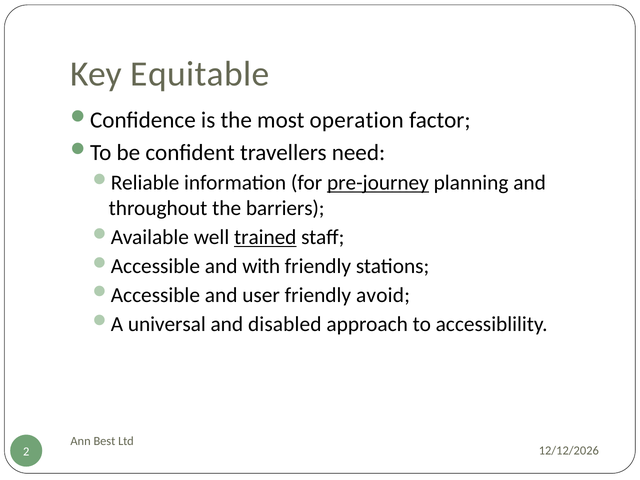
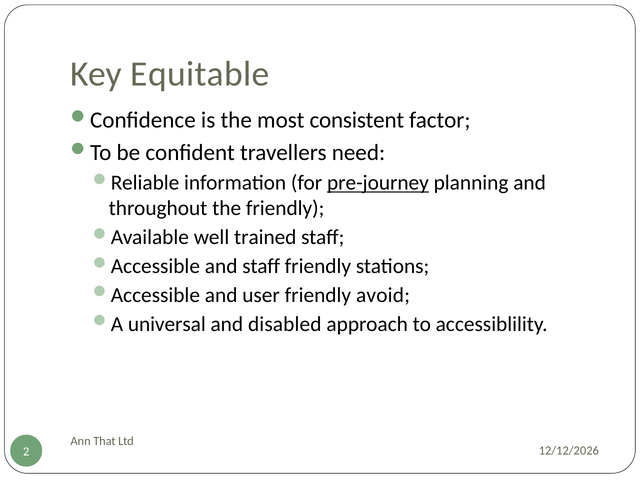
operation: operation -> consistent
the barriers: barriers -> friendly
trained underline: present -> none
and with: with -> staff
Best: Best -> That
